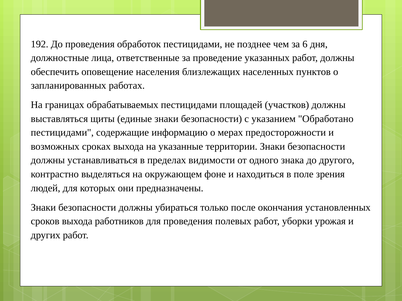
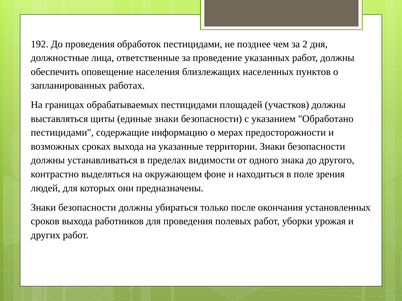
6: 6 -> 2
